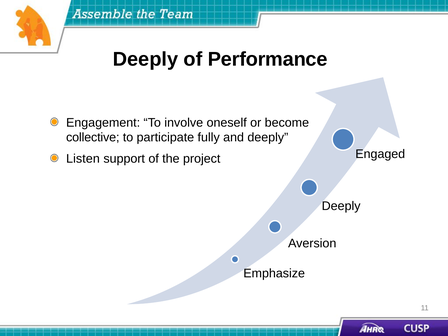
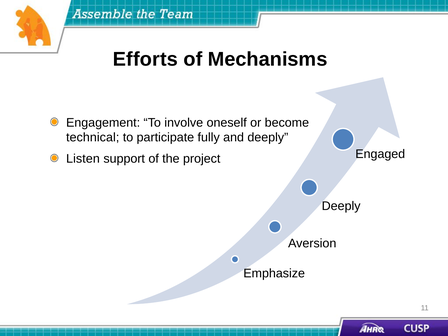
Deeply at (145, 59): Deeply -> Efforts
Performance: Performance -> Mechanisms
collective: collective -> technical
